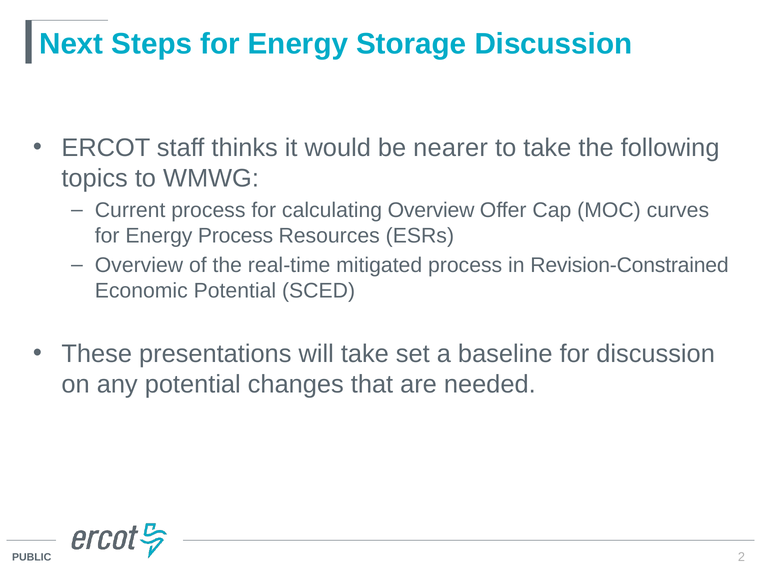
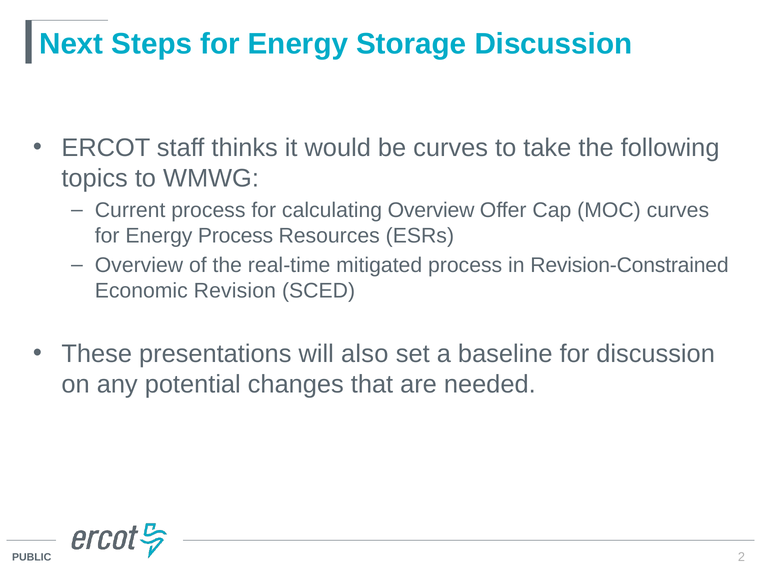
be nearer: nearer -> curves
Economic Potential: Potential -> Revision
will take: take -> also
